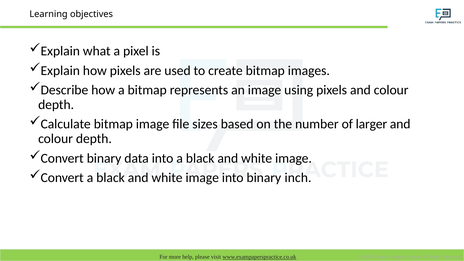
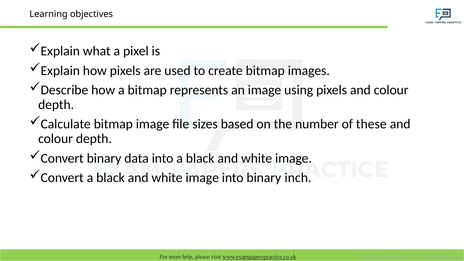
larger: larger -> these
